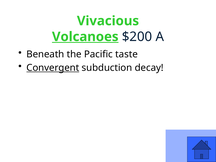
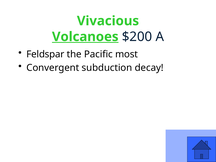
Beneath: Beneath -> Feldspar
taste: taste -> most
Convergent underline: present -> none
